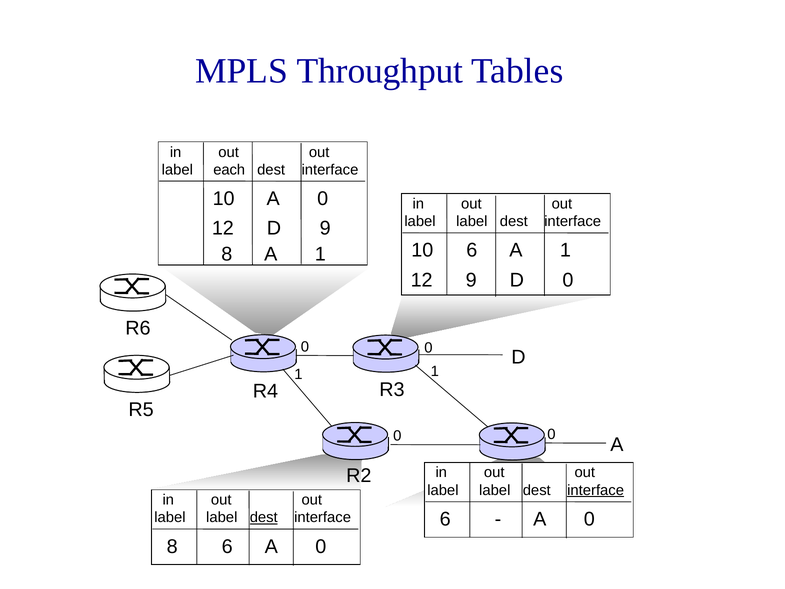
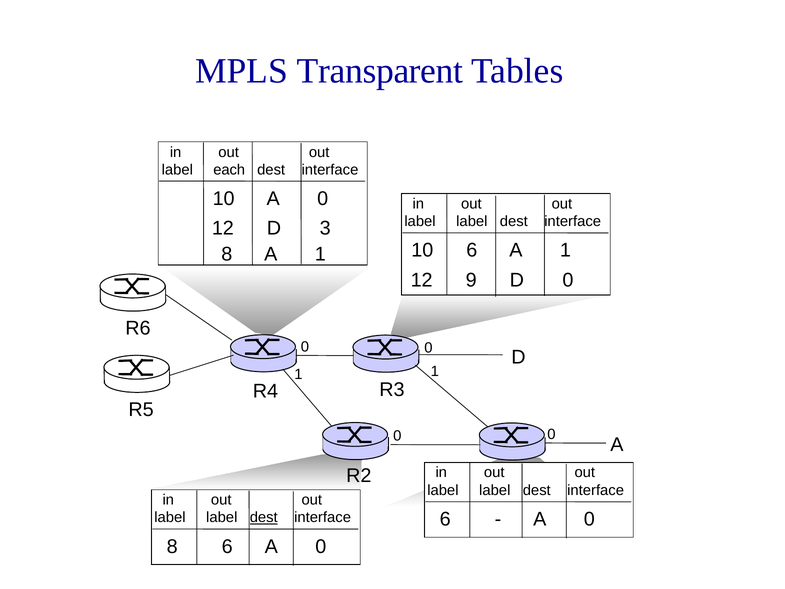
Throughput: Throughput -> Transparent
D 9: 9 -> 3
interface at (596, 490) underline: present -> none
